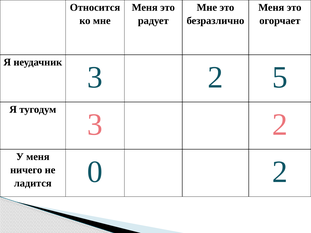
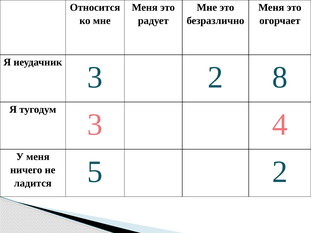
5: 5 -> 8
2 at (280, 125): 2 -> 4
0: 0 -> 5
